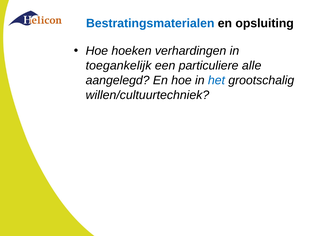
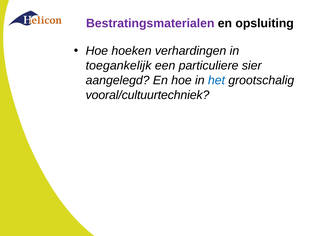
Bestratingsmaterialen colour: blue -> purple
alle: alle -> sier
willen/cultuurtechniek: willen/cultuurtechniek -> vooral/cultuurtechniek
